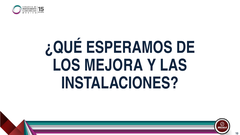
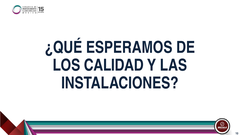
MEJORA: MEJORA -> CALIDAD
